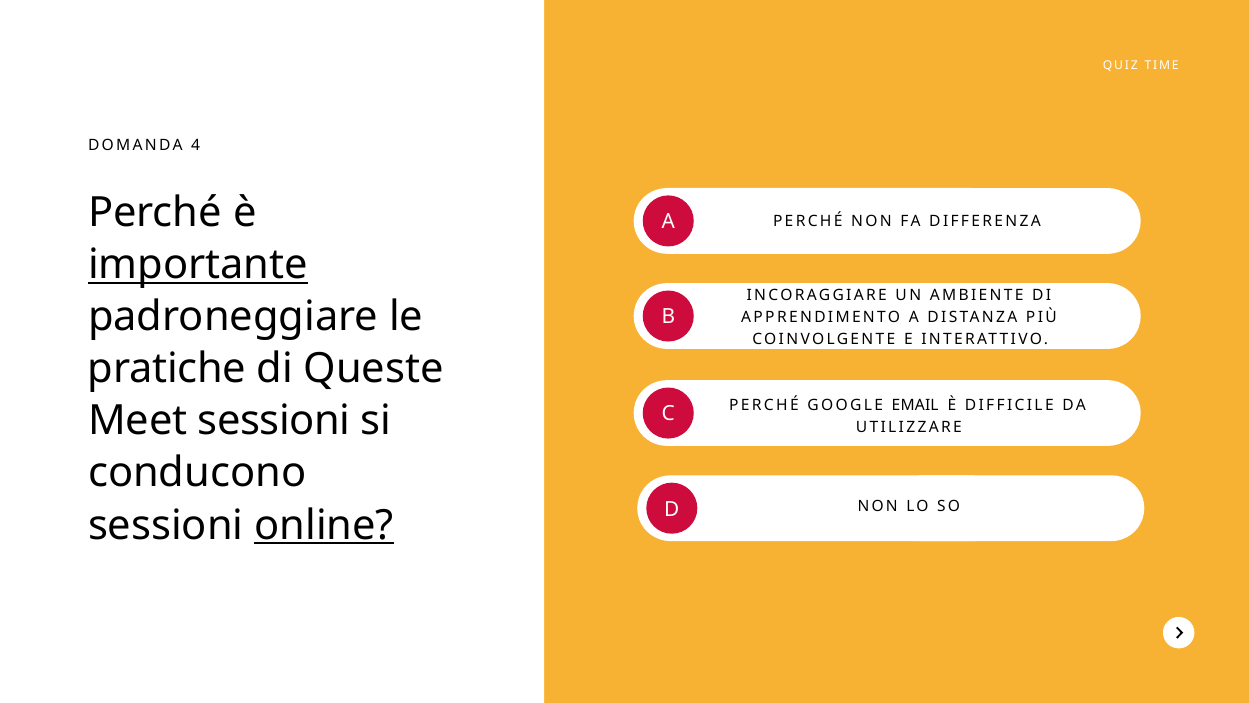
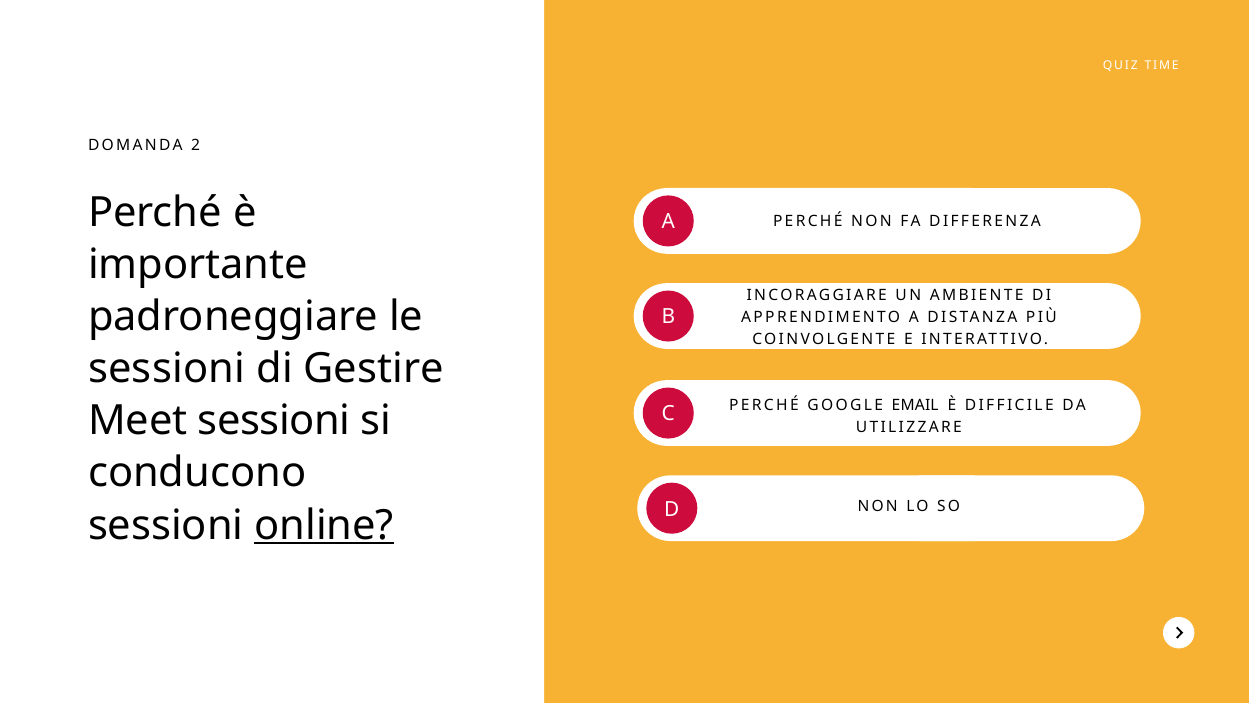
4: 4 -> 2
importante underline: present -> none
pratiche at (167, 369): pratiche -> sessioni
Queste: Queste -> Gestire
